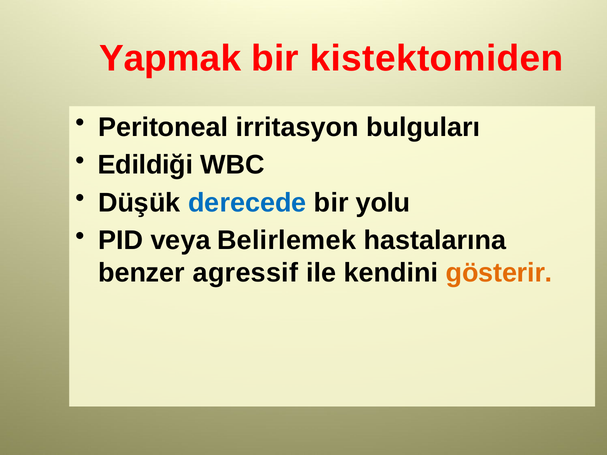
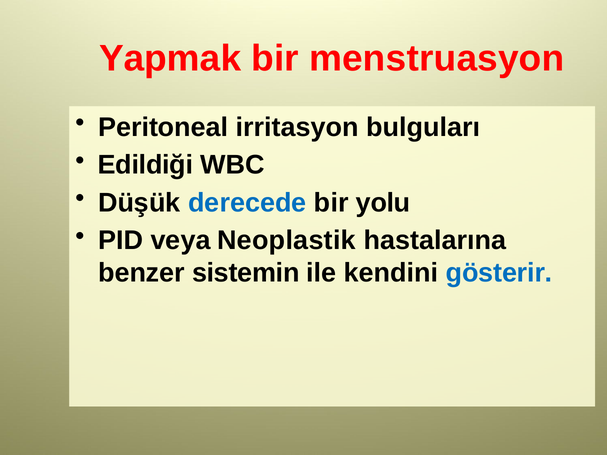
kistektomiden: kistektomiden -> menstruasyon
Belirlemek: Belirlemek -> Neoplastik
agressif: agressif -> sistemin
gösterir colour: orange -> blue
